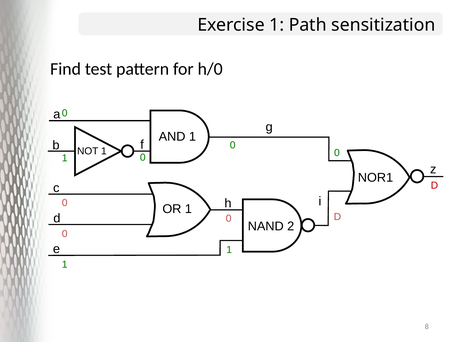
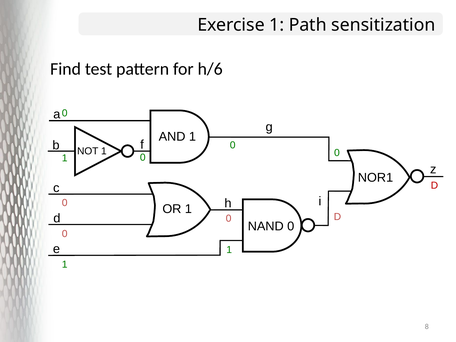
h/0: h/0 -> h/6
NAND 2: 2 -> 0
